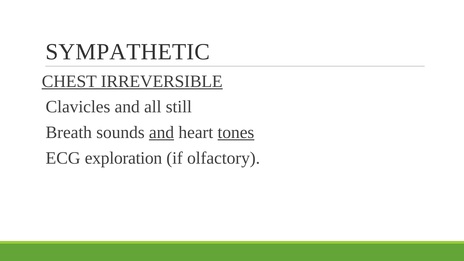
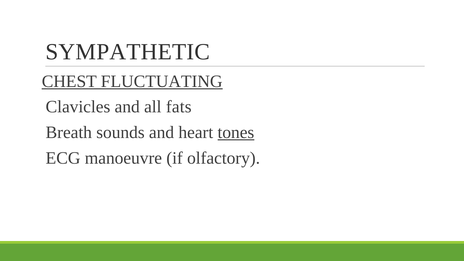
IRREVERSIBLE: IRREVERSIBLE -> FLUCTUATING
still: still -> fats
and at (162, 132) underline: present -> none
exploration: exploration -> manoeuvre
